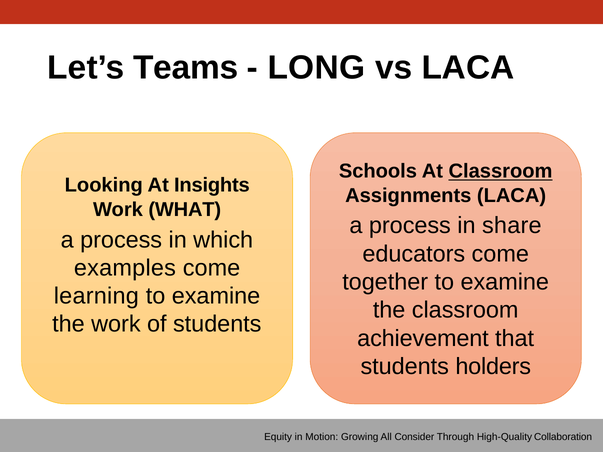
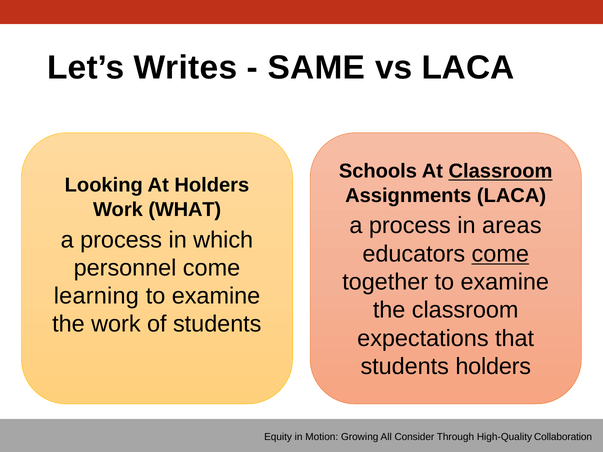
Teams: Teams -> Writes
LONG: LONG -> SAME
At Insights: Insights -> Holders
share: share -> areas
come at (500, 254) underline: none -> present
examples: examples -> personnel
achievement: achievement -> expectations
